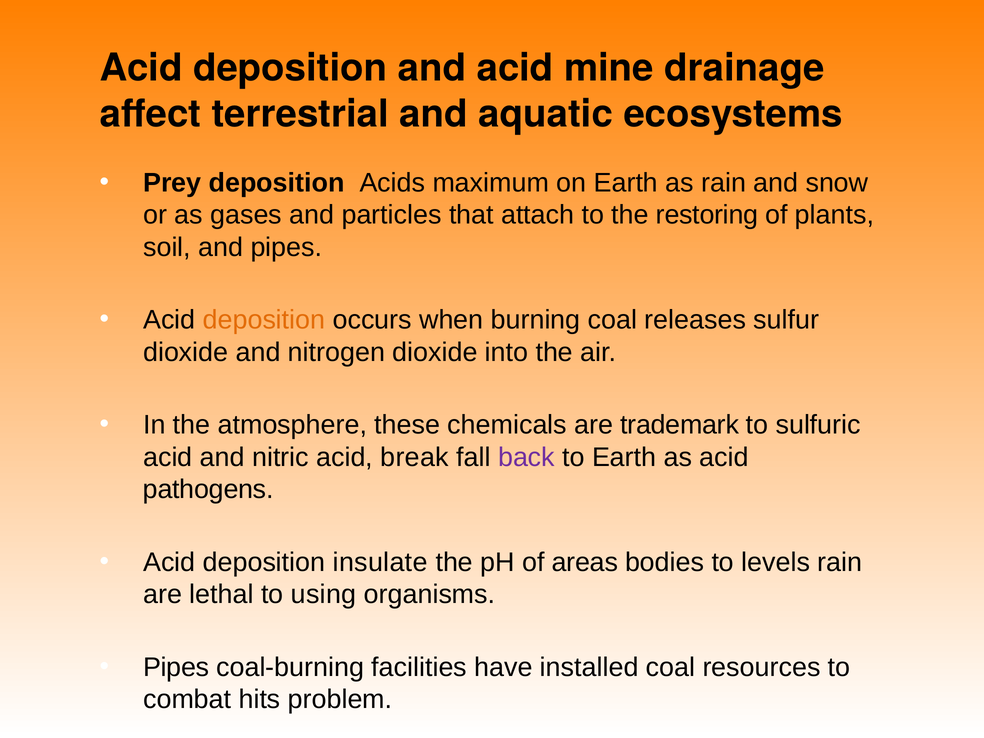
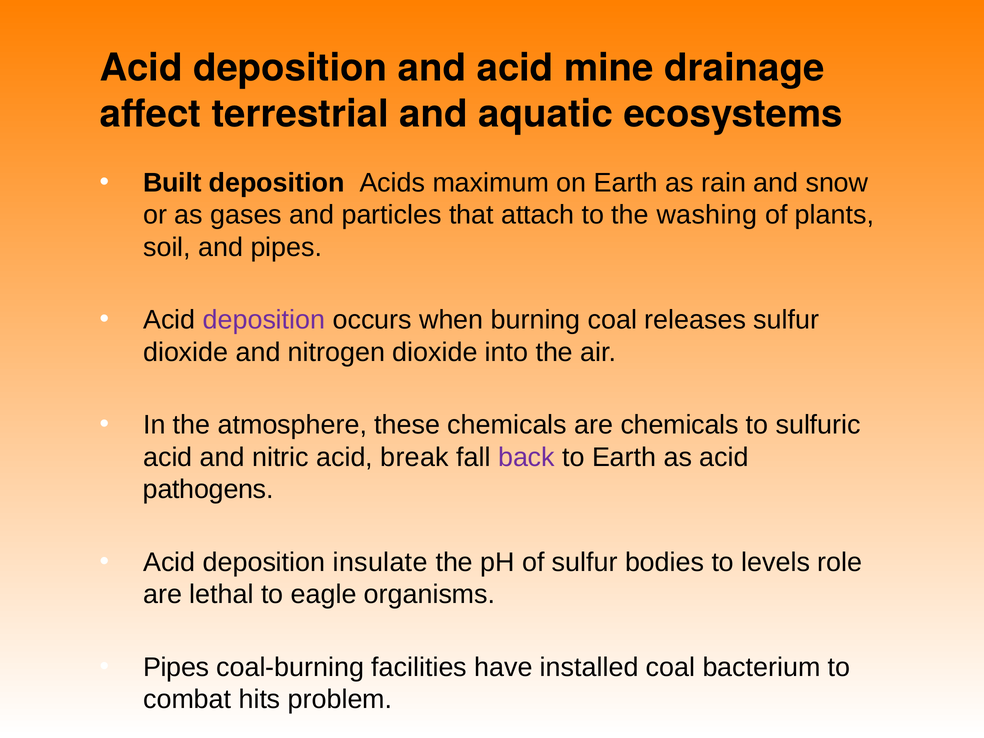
Prey: Prey -> Built
restoring: restoring -> washing
deposition at (264, 320) colour: orange -> purple
are trademark: trademark -> chemicals
of areas: areas -> sulfur
levels rain: rain -> role
using: using -> eagle
resources: resources -> bacterium
